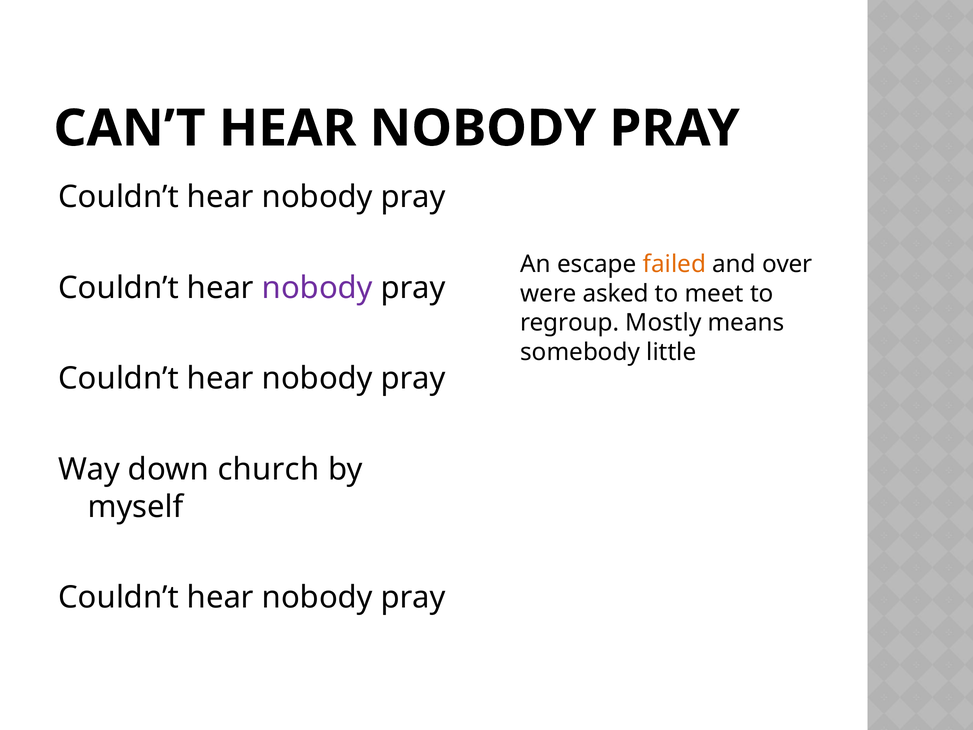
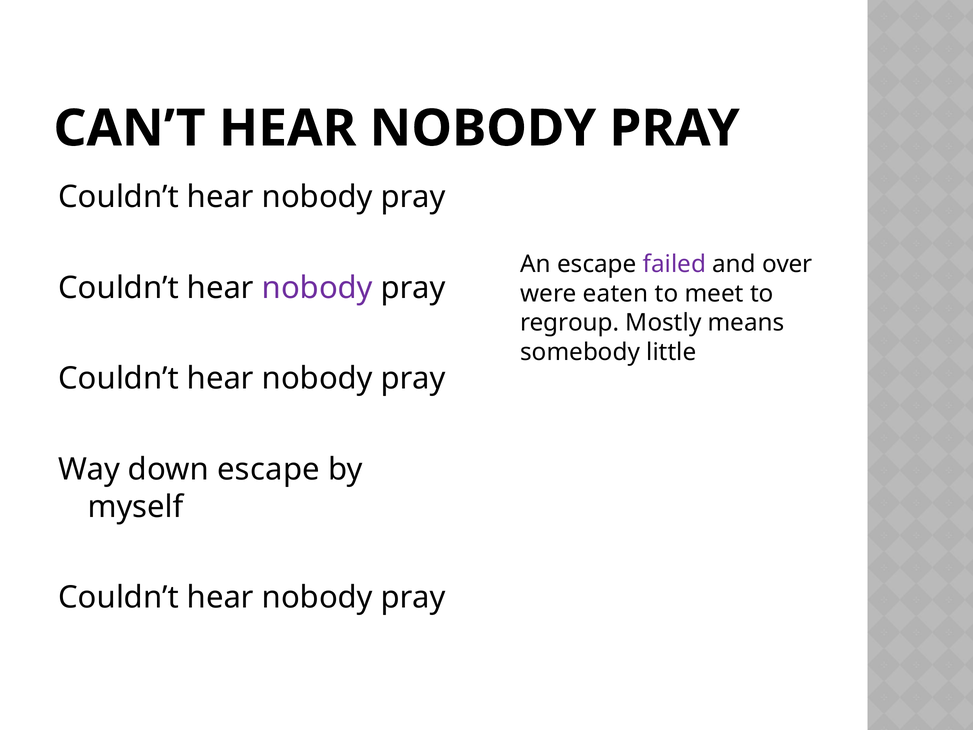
failed colour: orange -> purple
asked: asked -> eaten
down church: church -> escape
